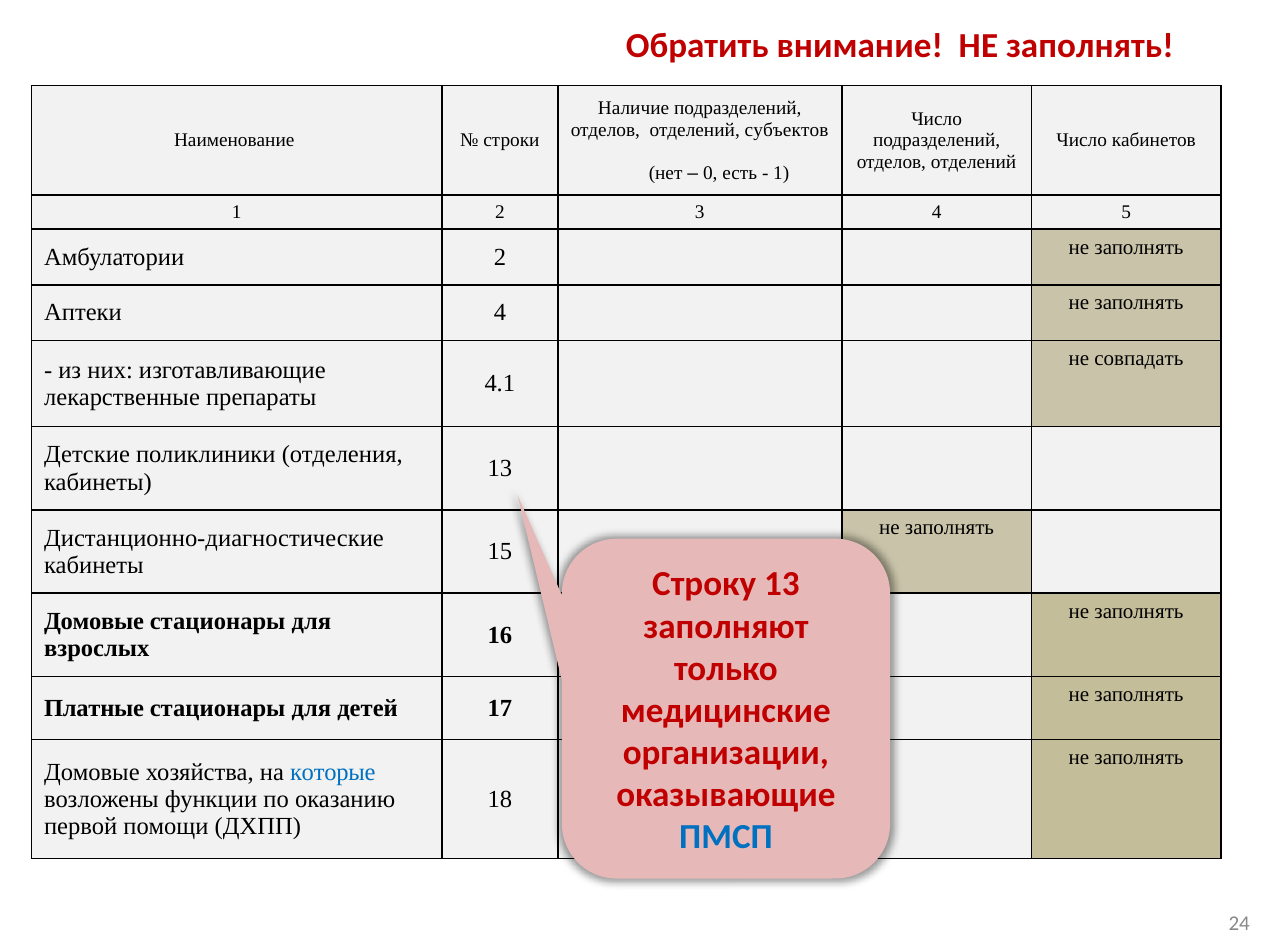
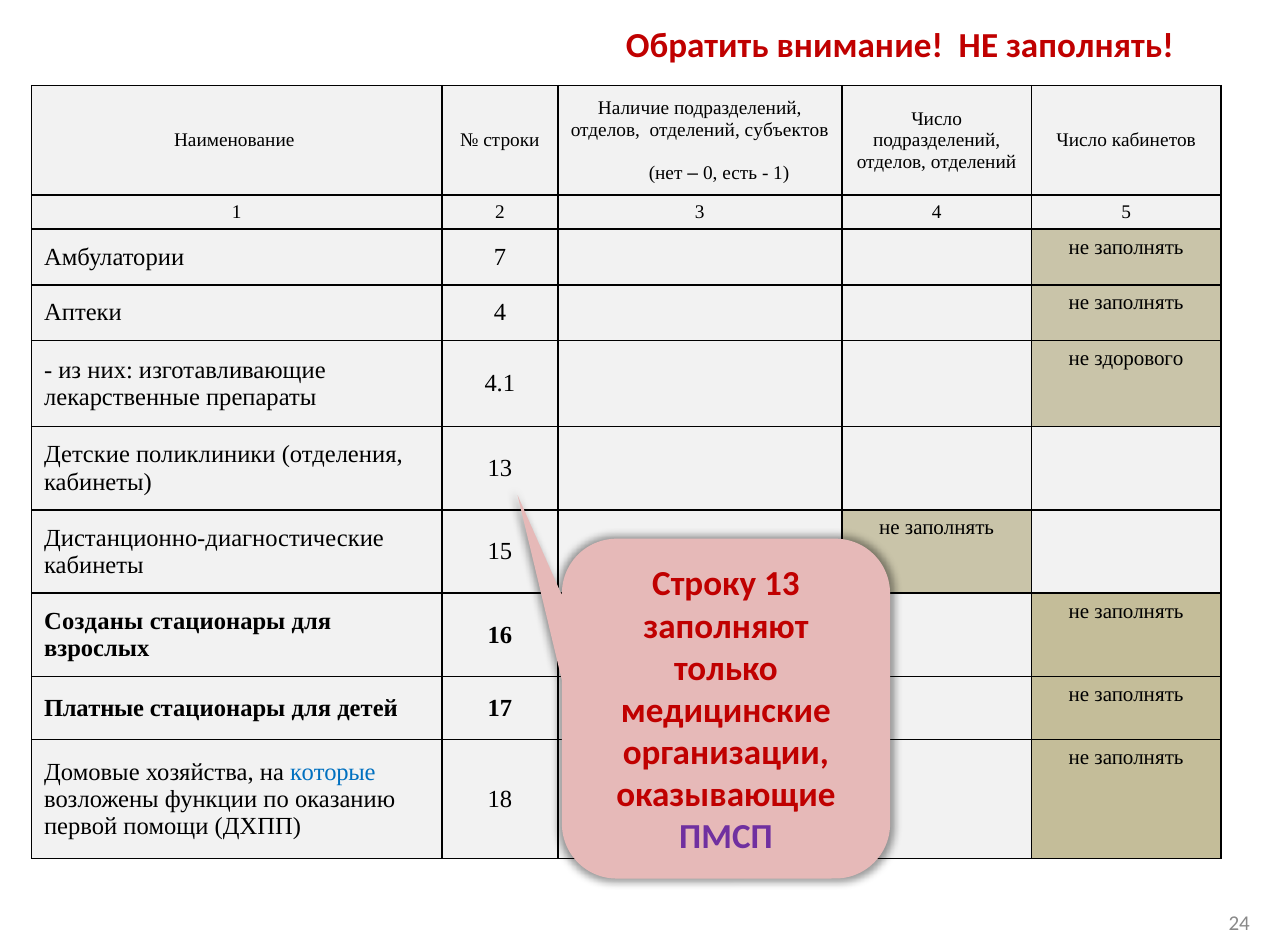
Амбулатории 2: 2 -> 7
совпадать: совпадать -> здорового
Домовые at (94, 622): Домовые -> Созданы
ПМСП colour: blue -> purple
